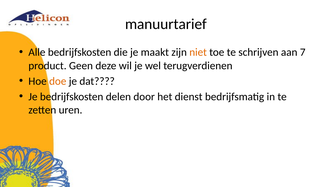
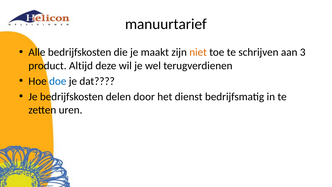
7: 7 -> 3
Geen: Geen -> Altijd
doe colour: orange -> blue
